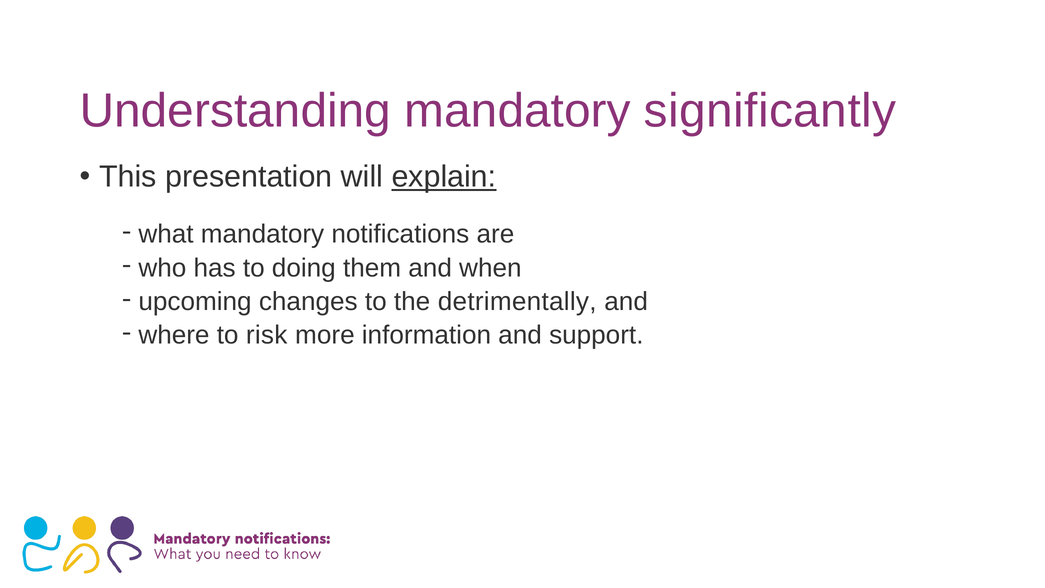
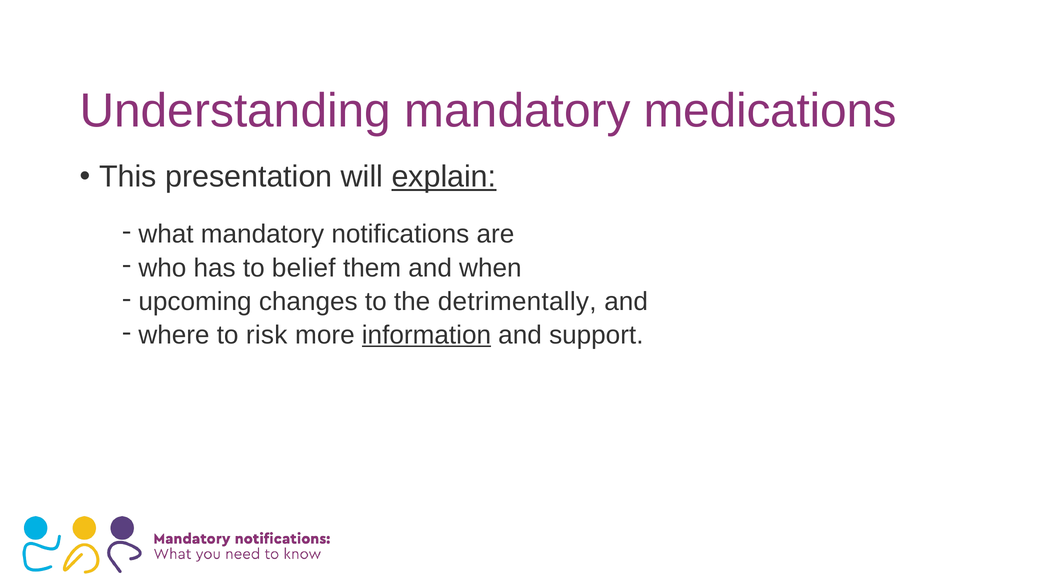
significantly: significantly -> medications
doing: doing -> belief
information underline: none -> present
